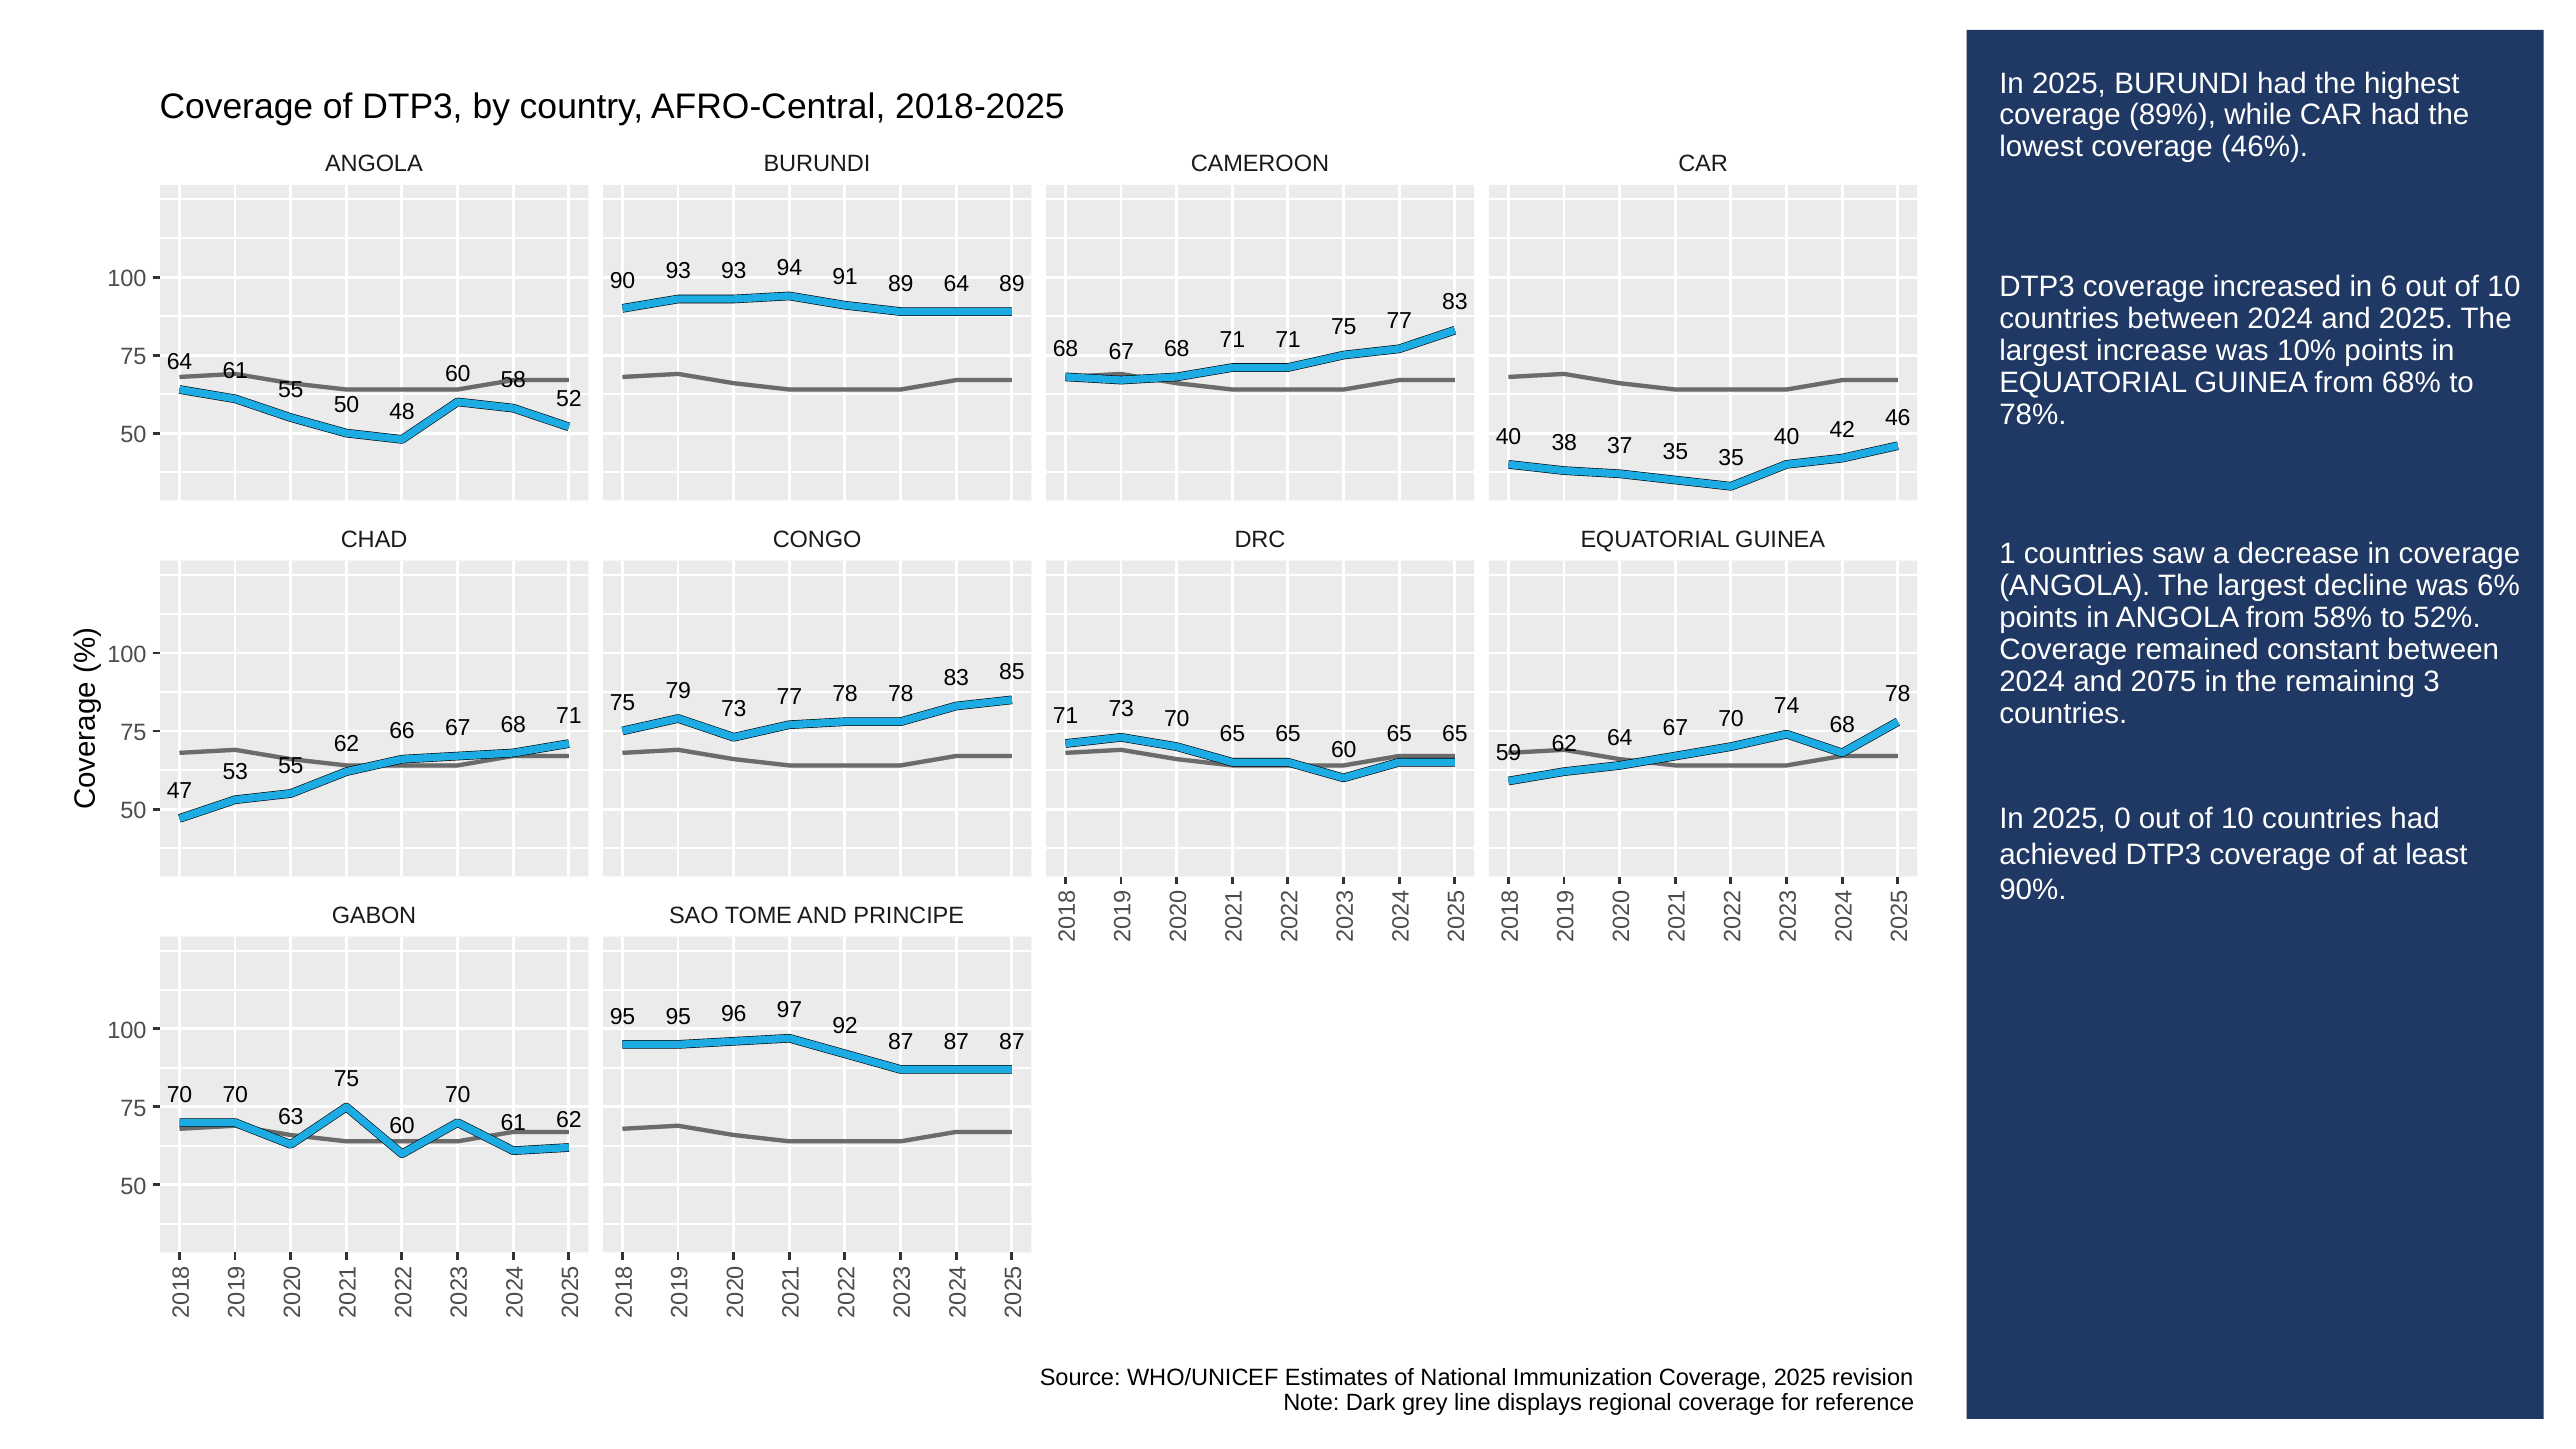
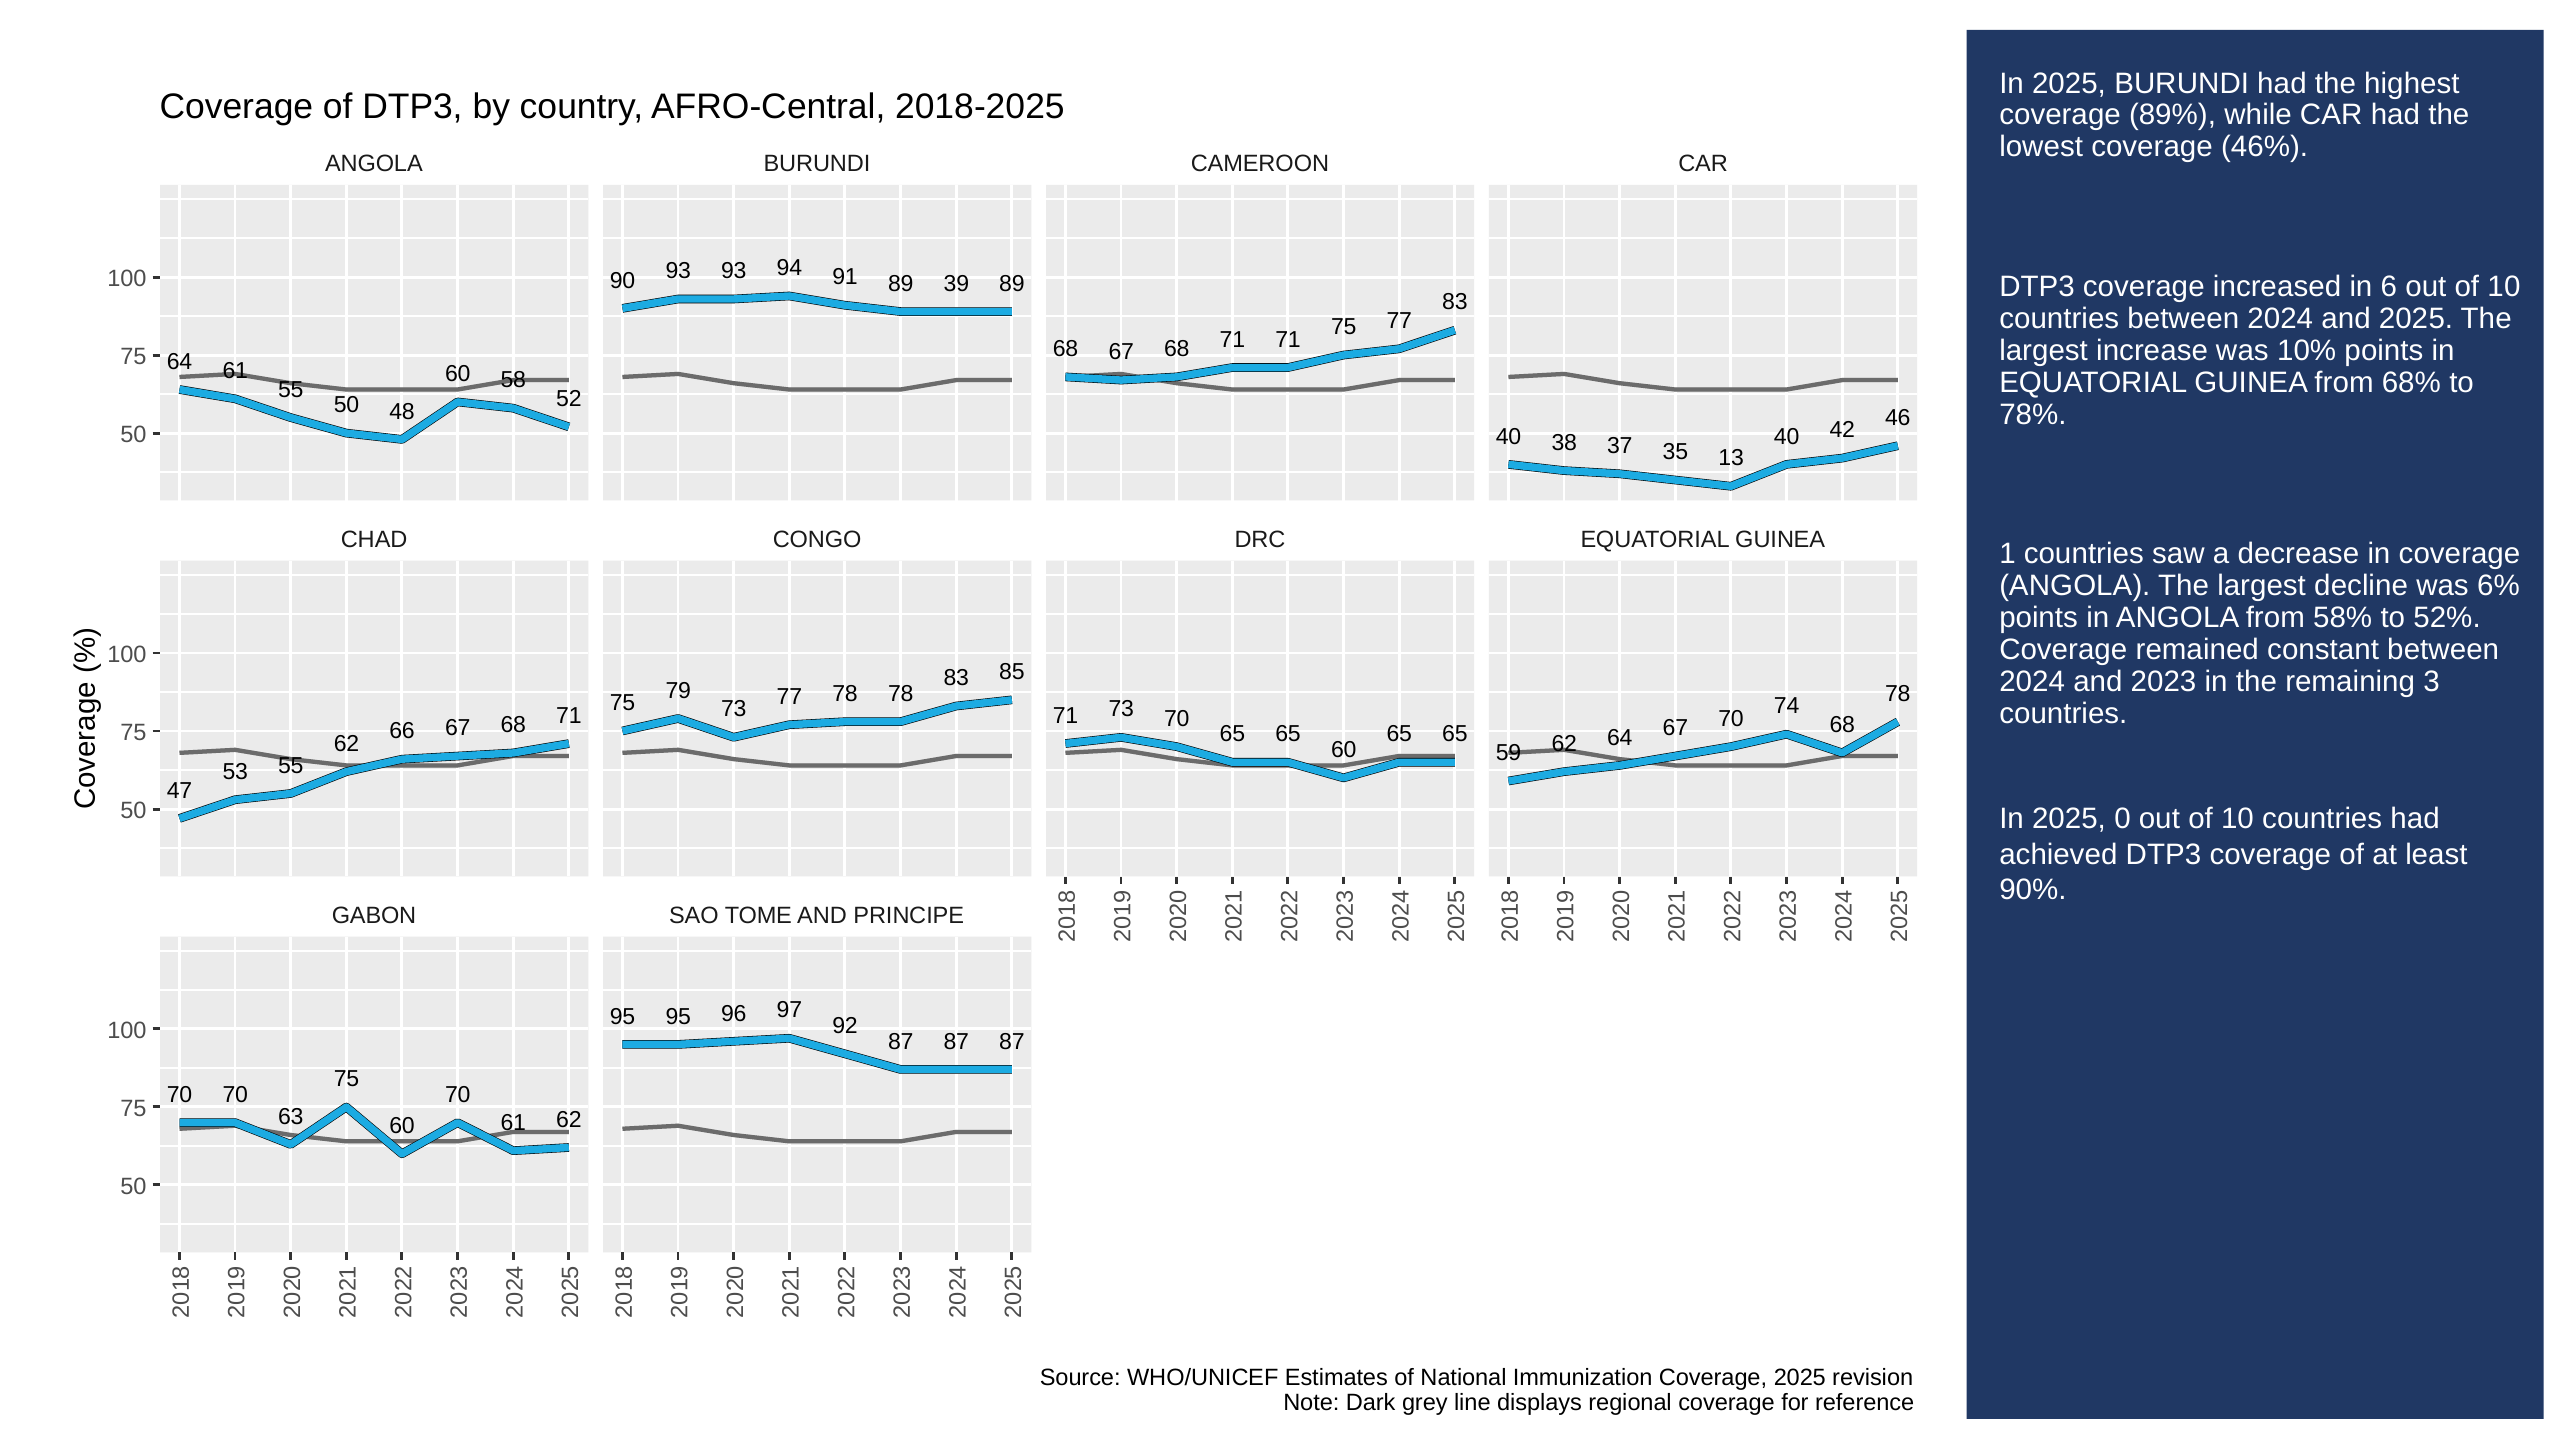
89 64: 64 -> 39
35 35: 35 -> 13
2075: 2075 -> 2023
